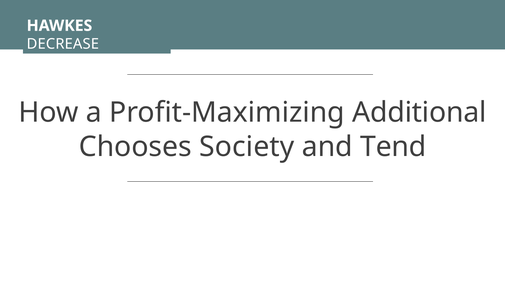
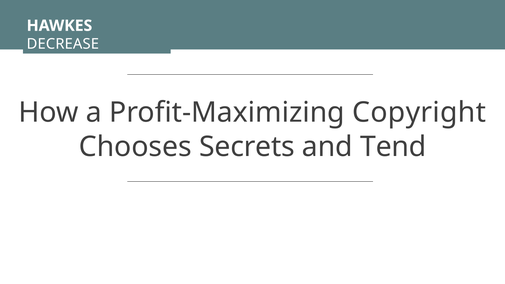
Additional: Additional -> Copyright
Society: Society -> Secrets
